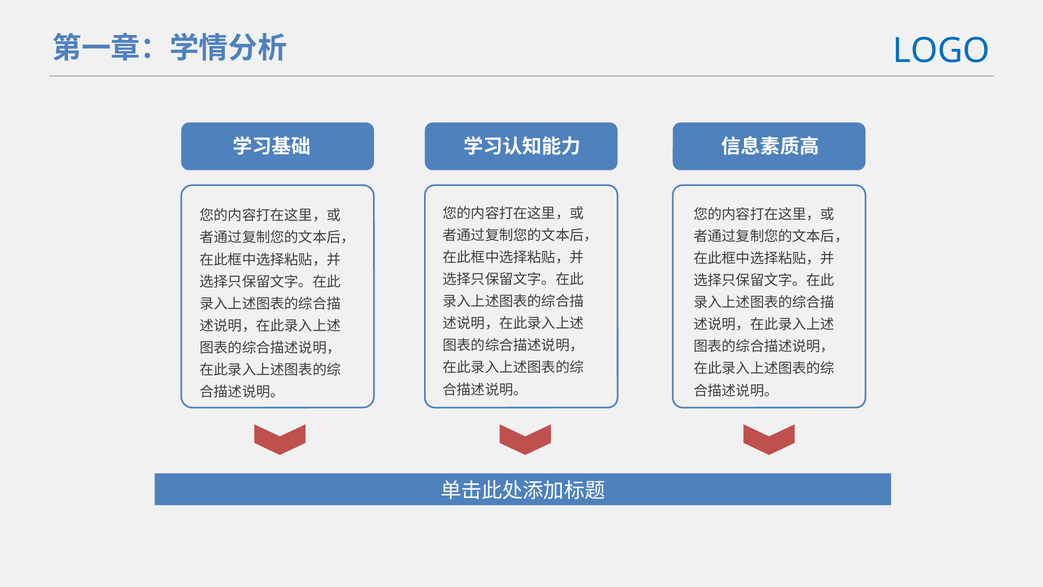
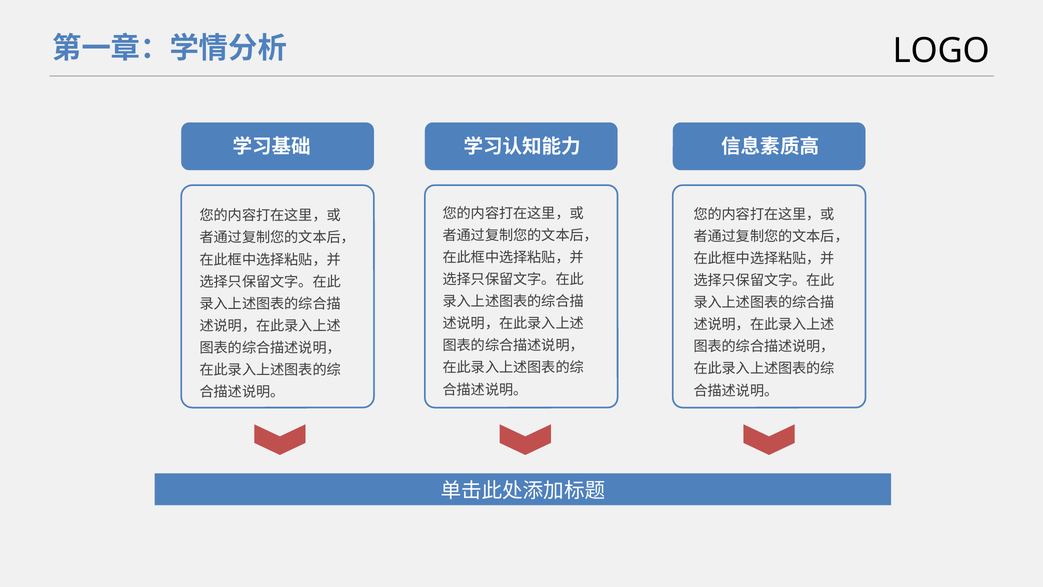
LOGO colour: blue -> black
